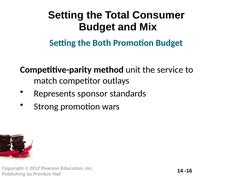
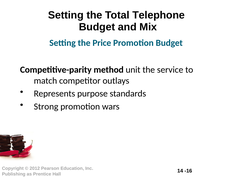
Consumer: Consumer -> Telephone
Both: Both -> Price
sponsor: sponsor -> purpose
